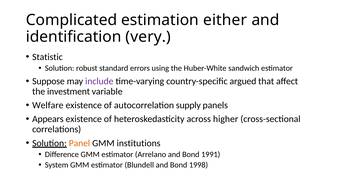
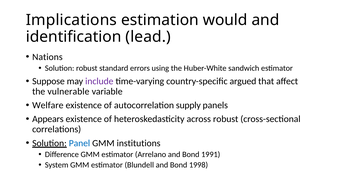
Complicated: Complicated -> Implications
either: either -> would
very: very -> lead
Statistic: Statistic -> Nations
investment: investment -> vulnerable
across higher: higher -> robust
Panel colour: orange -> blue
